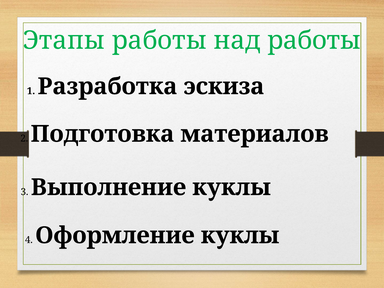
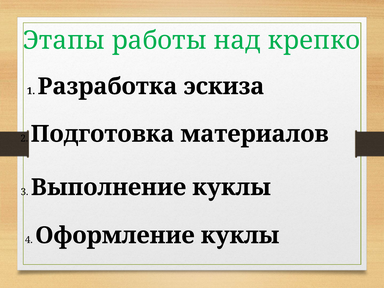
над работы: работы -> крепко
